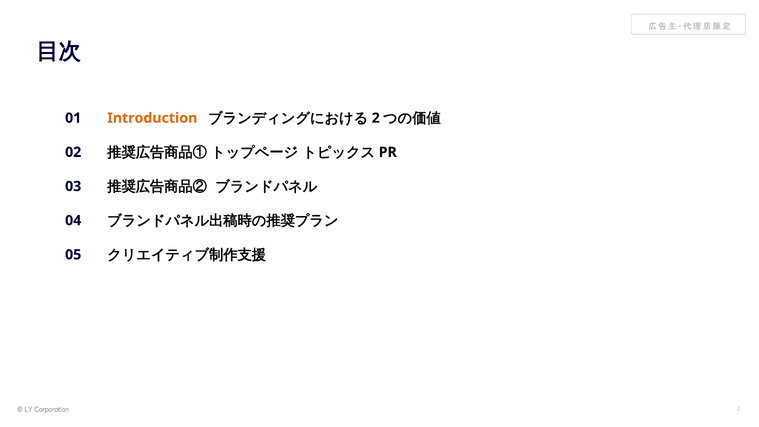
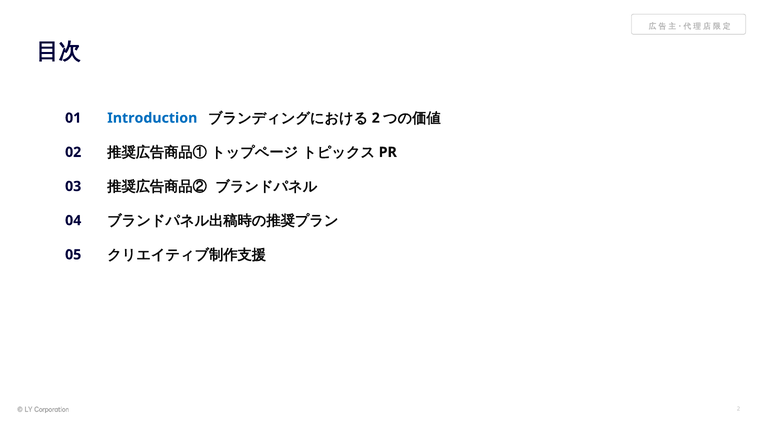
Introduction colour: orange -> blue
